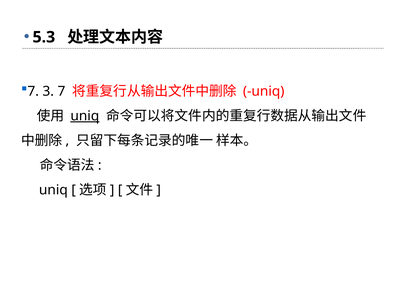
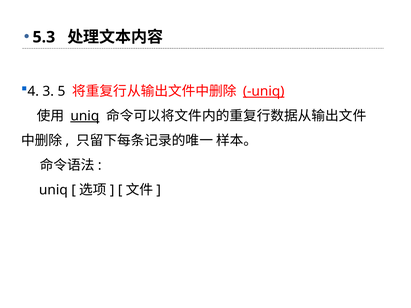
7 at (33, 91): 7 -> 4
3 7: 7 -> 5
uniq at (264, 91) underline: none -> present
